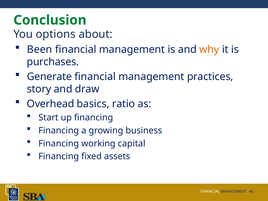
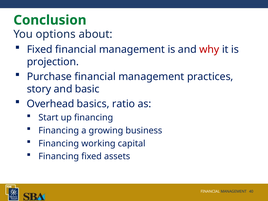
Been at (40, 49): Been -> Fixed
why colour: orange -> red
purchases: purchases -> projection
Generate: Generate -> Purchase
draw: draw -> basic
